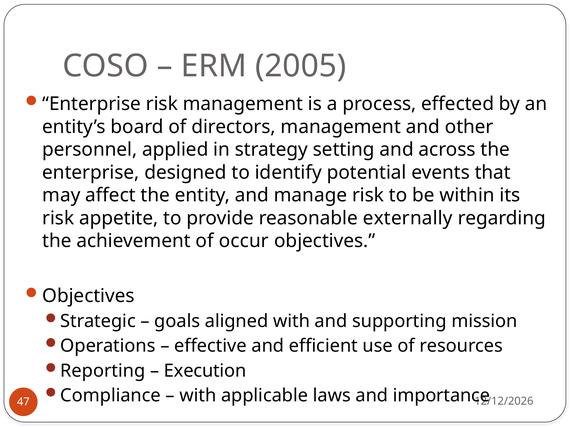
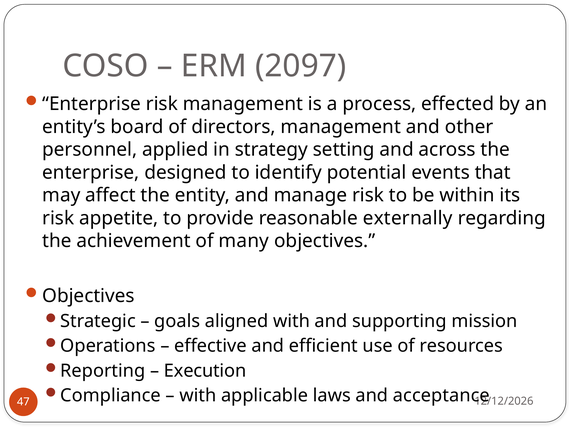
2005: 2005 -> 2097
occur: occur -> many
importance: importance -> acceptance
